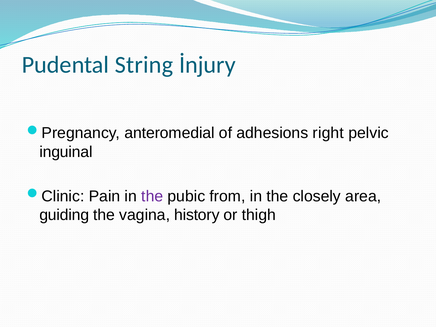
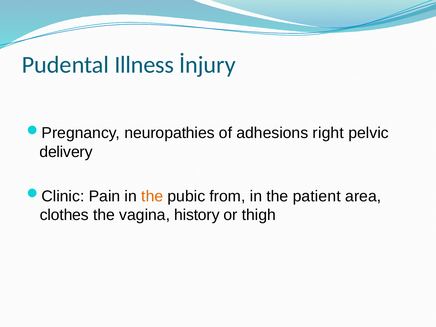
String: String -> Illness
anteromedial: anteromedial -> neuropathies
inguinal: inguinal -> delivery
the at (152, 196) colour: purple -> orange
closely: closely -> patient
guiding: guiding -> clothes
